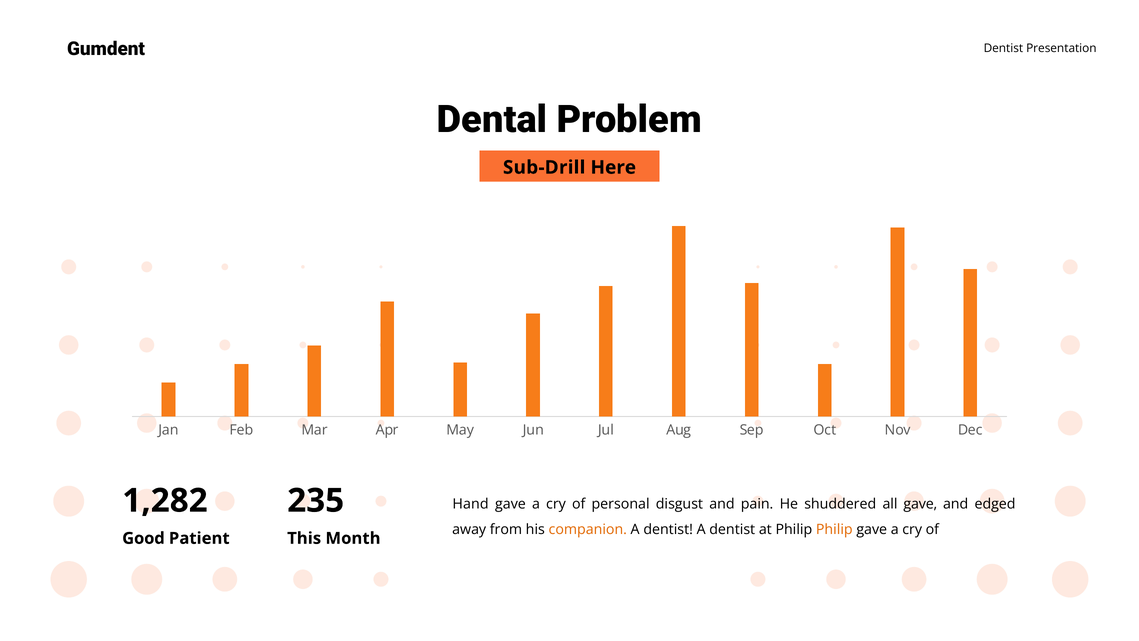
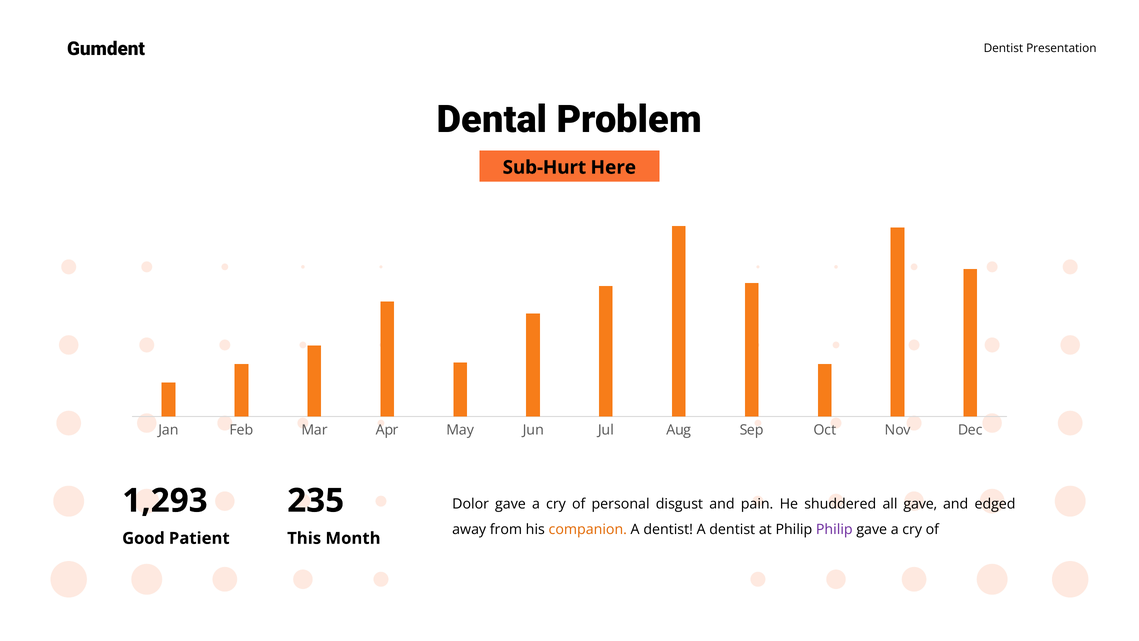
Sub-Drill: Sub-Drill -> Sub-Hurt
1,282: 1,282 -> 1,293
Hand: Hand -> Dolor
Philip at (834, 529) colour: orange -> purple
